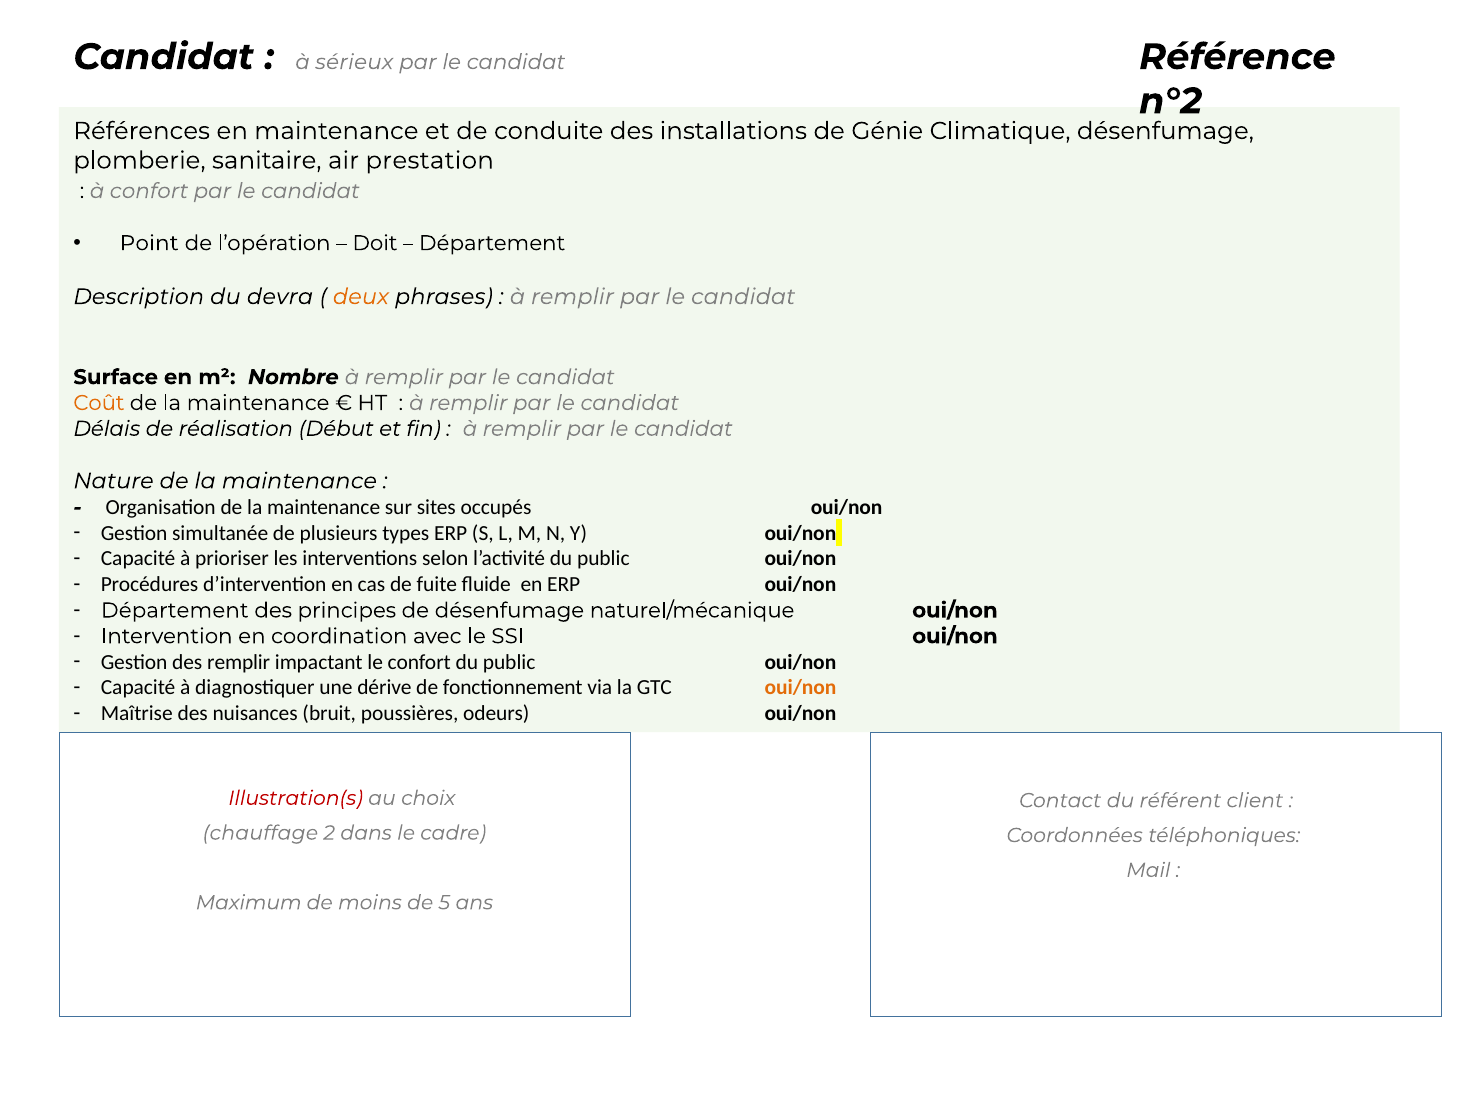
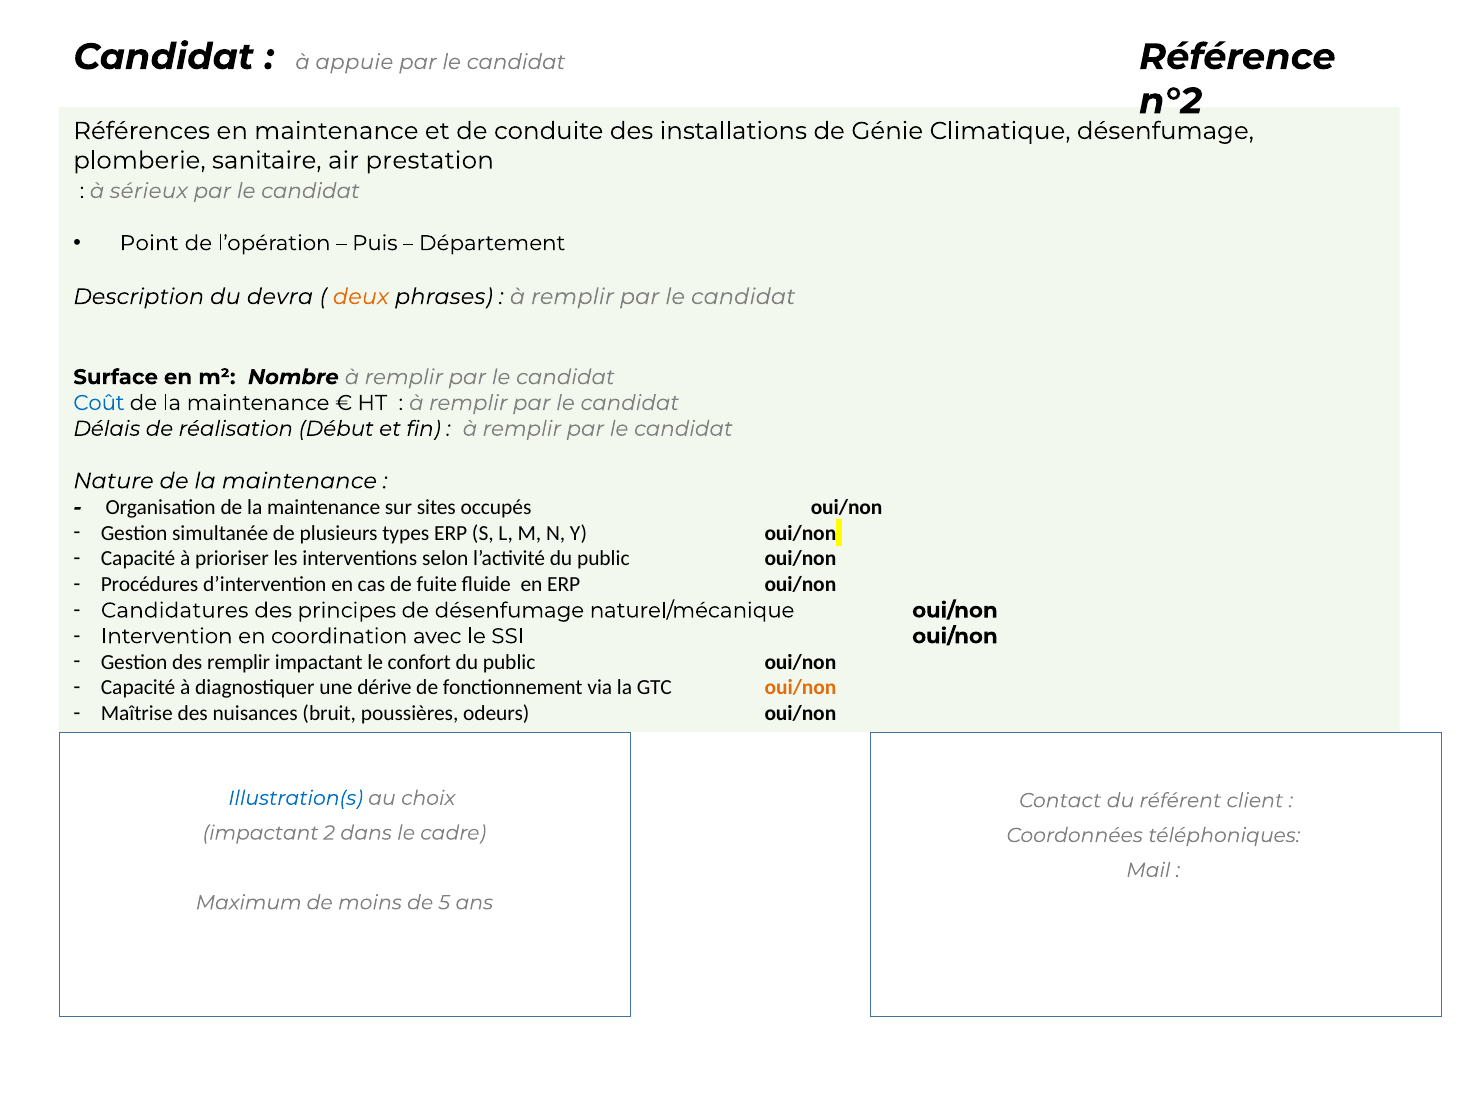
sérieux: sérieux -> appuie
à confort: confort -> sérieux
Doit: Doit -> Puis
Coût colour: orange -> blue
Département at (175, 611): Département -> Candidatures
Illustration(s colour: red -> blue
chauffage at (260, 833): chauffage -> impactant
